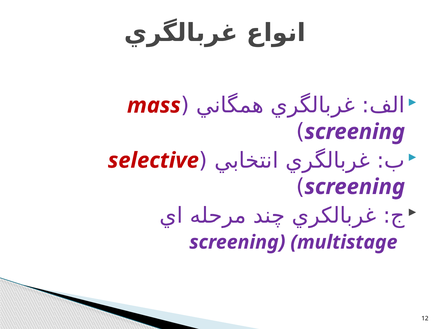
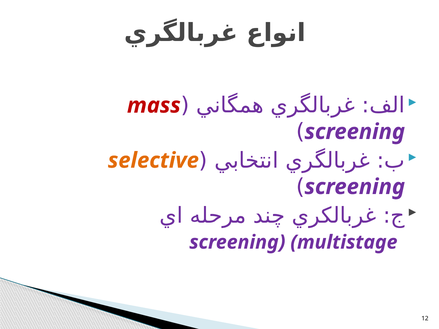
selective colour: red -> orange
